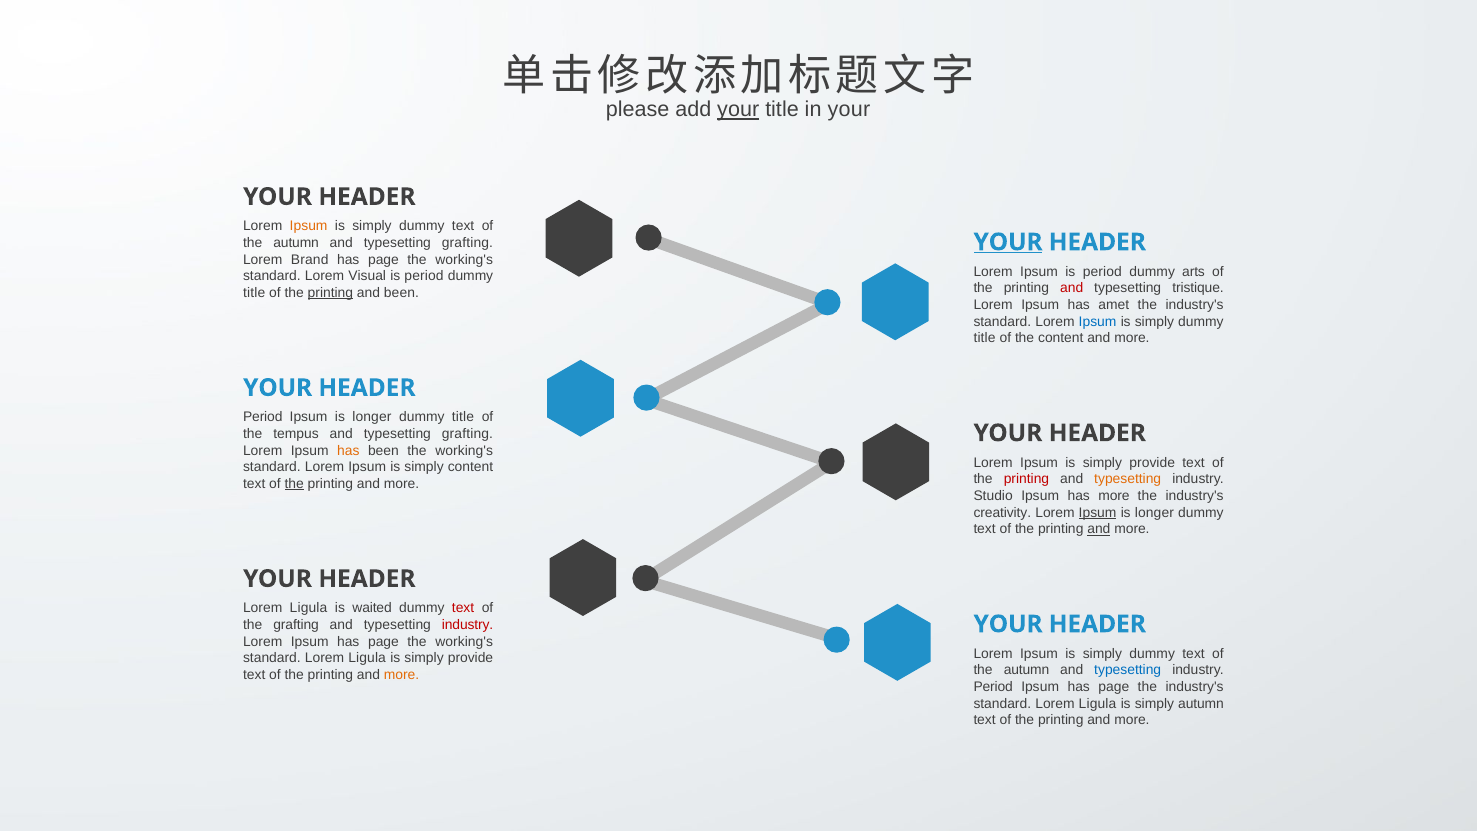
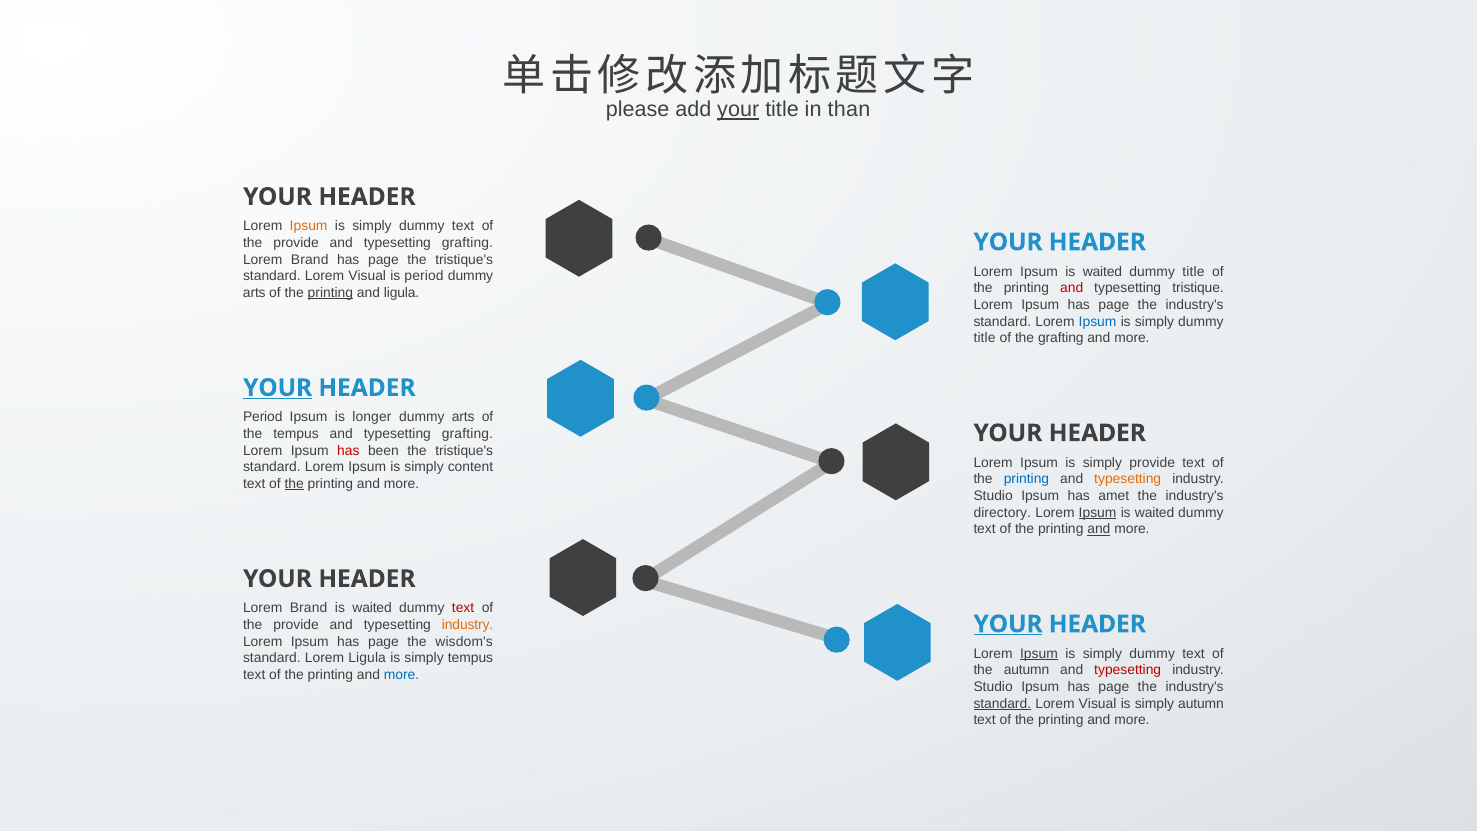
in your: your -> than
autumn at (296, 243): autumn -> provide
YOUR at (1008, 242) underline: present -> none
working's at (464, 259): working's -> tristique's
period at (1102, 271): period -> waited
arts at (1194, 271): arts -> title
title at (254, 293): title -> arts
and been: been -> ligula
amet at (1114, 305): amet -> page
the content: content -> grafting
YOUR at (278, 388) underline: none -> present
title at (463, 417): title -> arts
has at (348, 450) colour: orange -> red
been the working's: working's -> tristique's
printing at (1026, 479) colour: red -> blue
has more: more -> amet
creativity: creativity -> directory
longer at (1154, 512): longer -> waited
Ligula at (309, 608): Ligula -> Brand
grafting at (296, 625): grafting -> provide
industry at (468, 625) colour: red -> orange
YOUR at (1008, 624) underline: none -> present
working's at (464, 641): working's -> wisdom's
Ipsum at (1039, 653) underline: none -> present
provide at (470, 658): provide -> tempus
typesetting at (1128, 670) colour: blue -> red
more at (402, 675) colour: orange -> blue
Period at (993, 687): Period -> Studio
standard at (1002, 703) underline: none -> present
Ligula at (1098, 703): Ligula -> Visual
